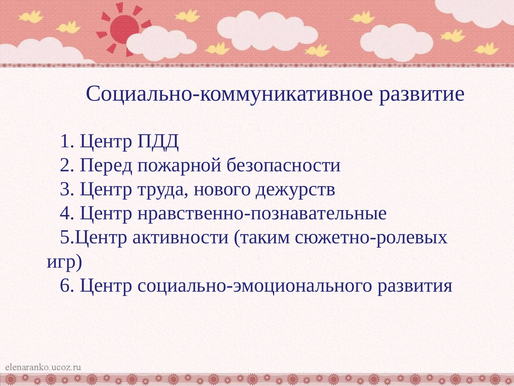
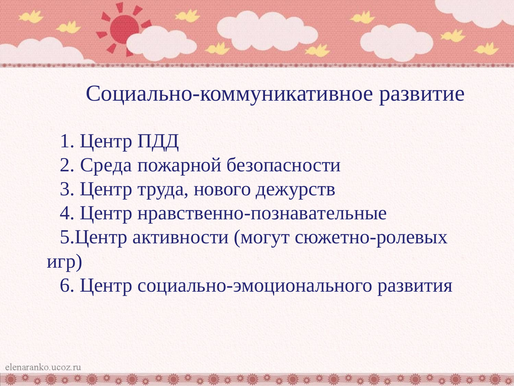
Перед: Перед -> Среда
таким: таким -> могут
